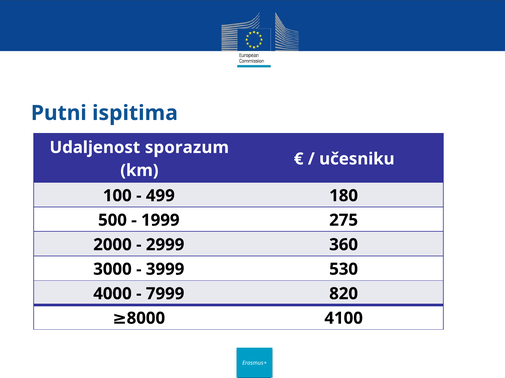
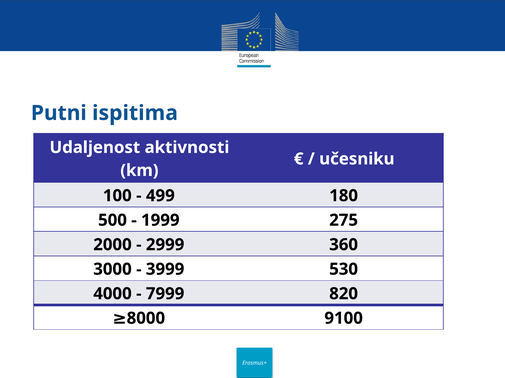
sporazum: sporazum -> aktivnosti
4100: 4100 -> 9100
